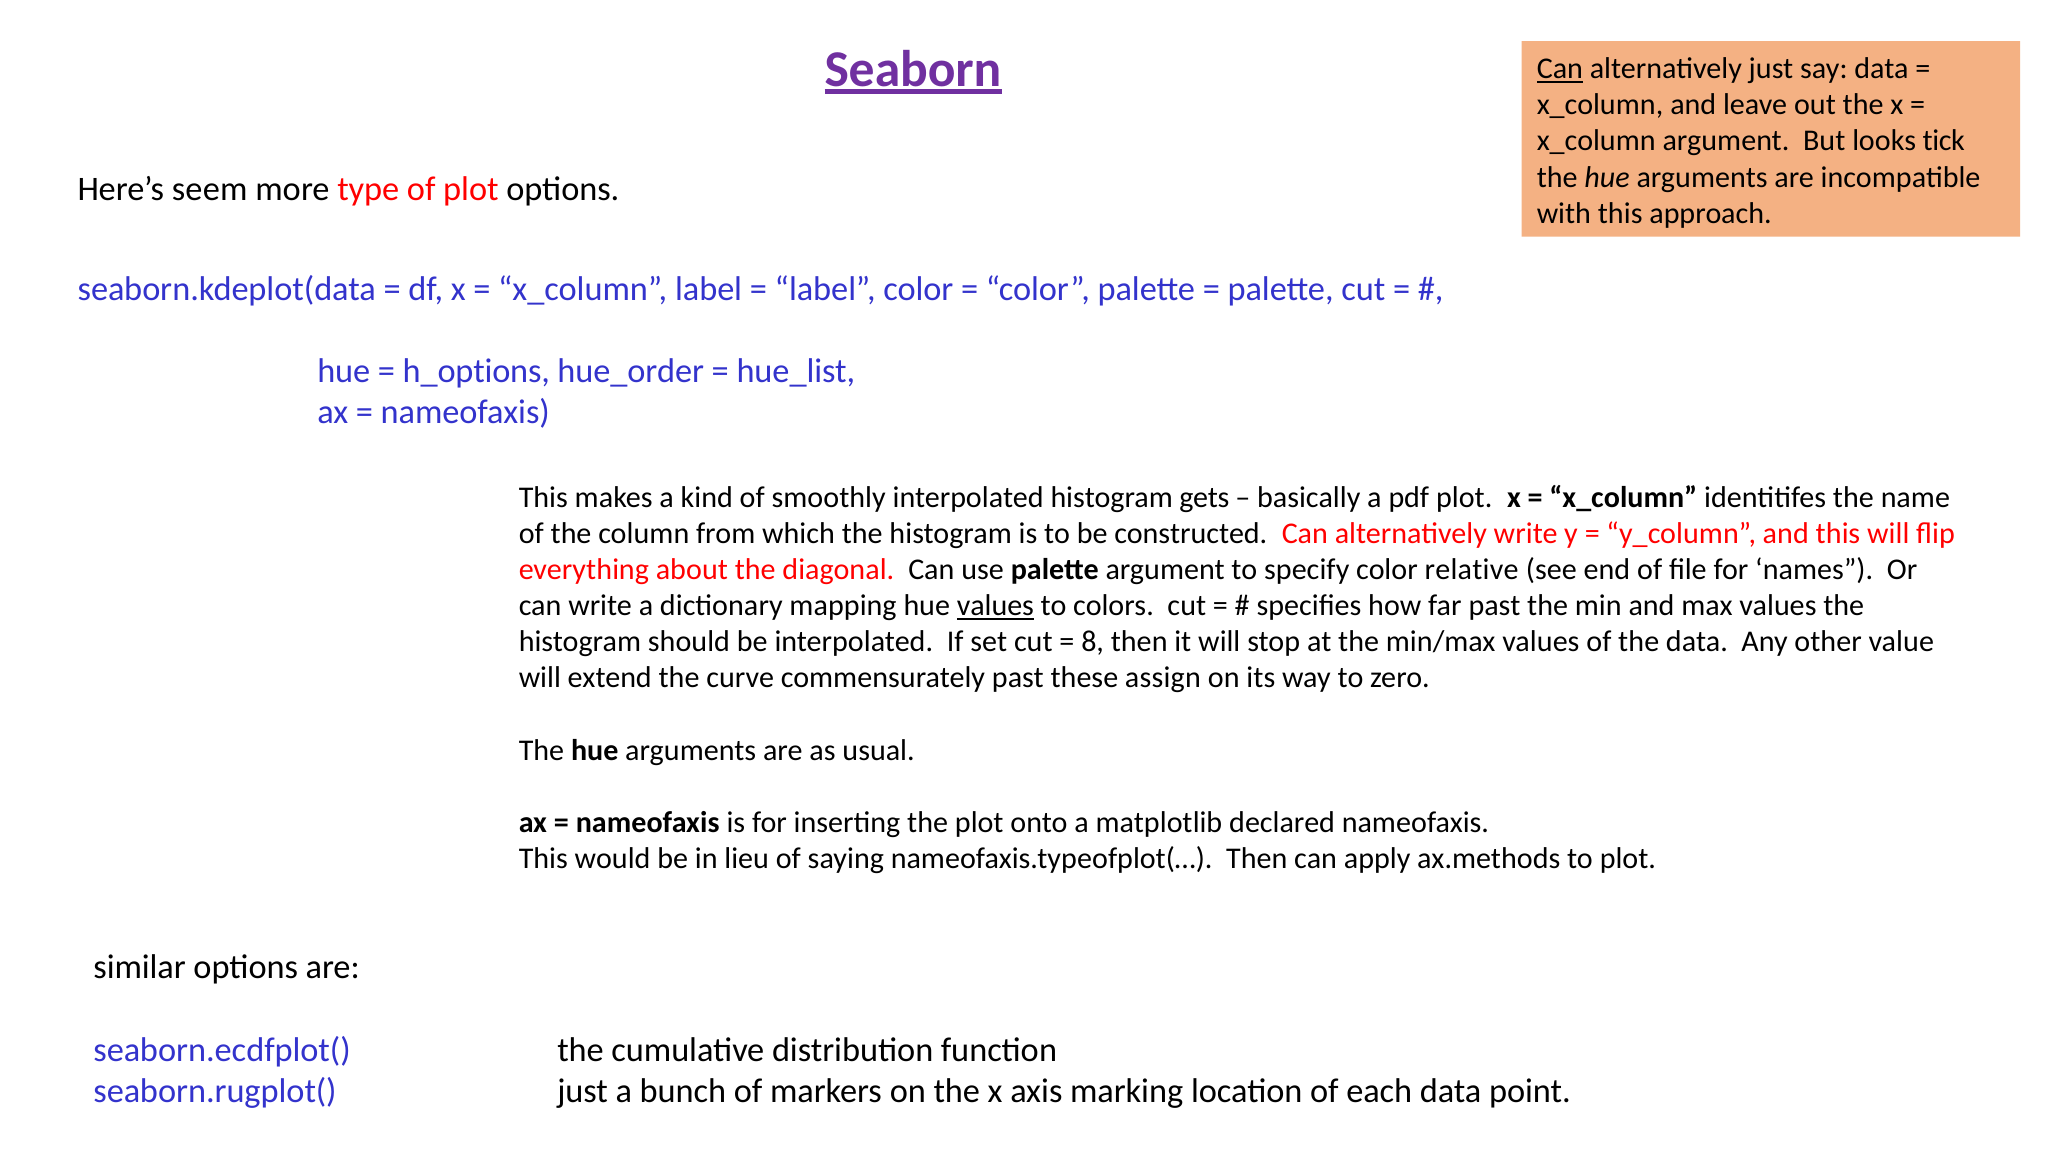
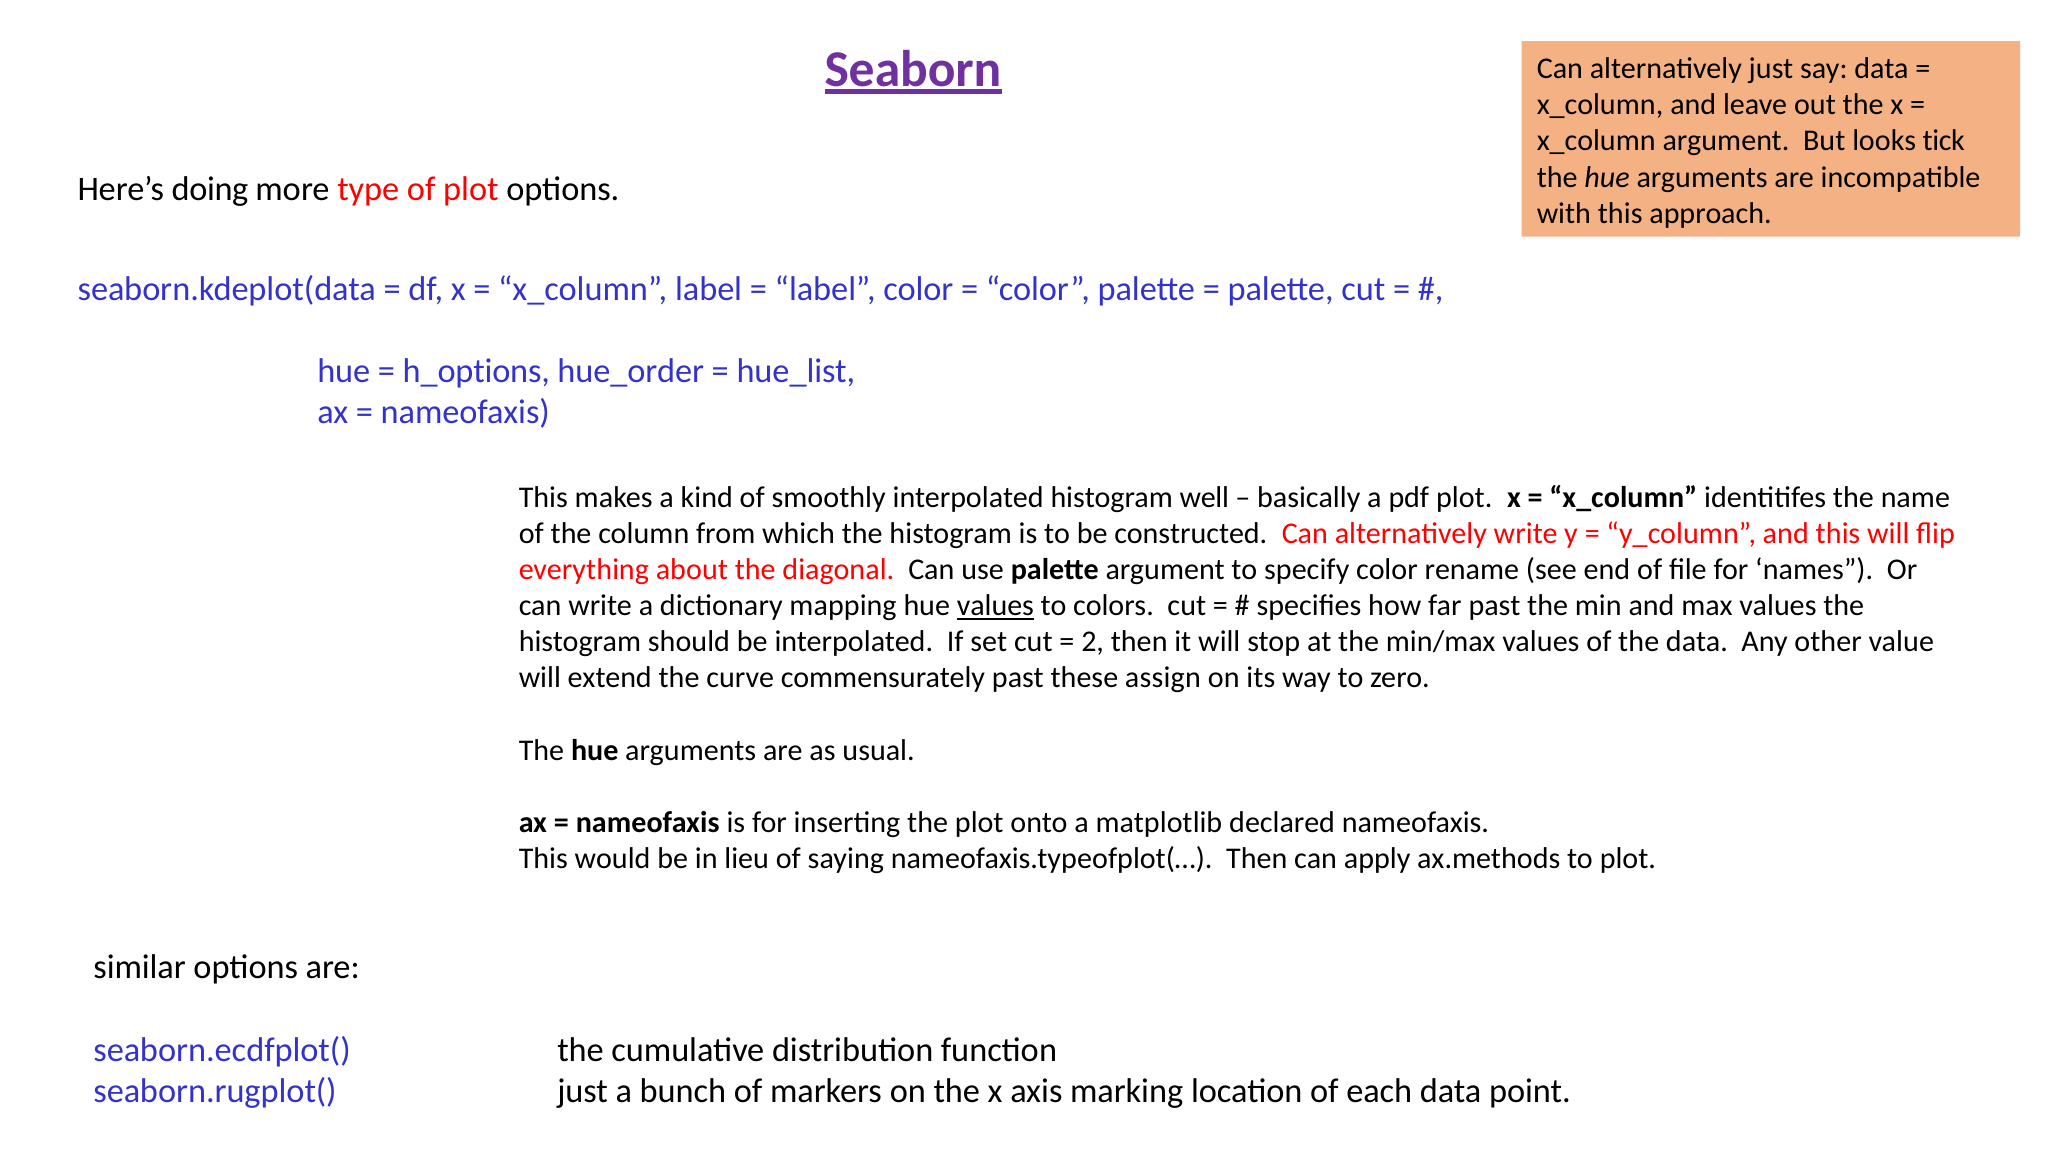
Can at (1560, 69) underline: present -> none
seem: seem -> doing
gets: gets -> well
relative: relative -> rename
8: 8 -> 2
